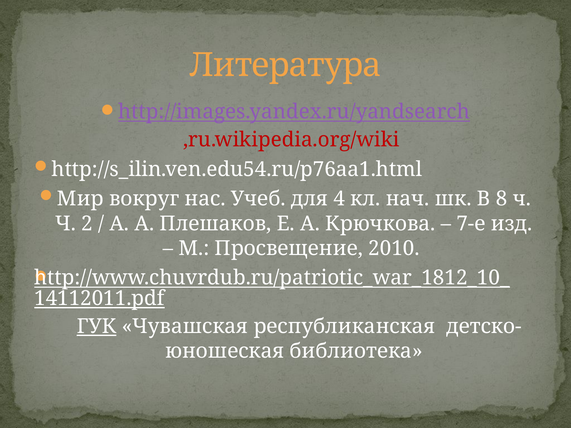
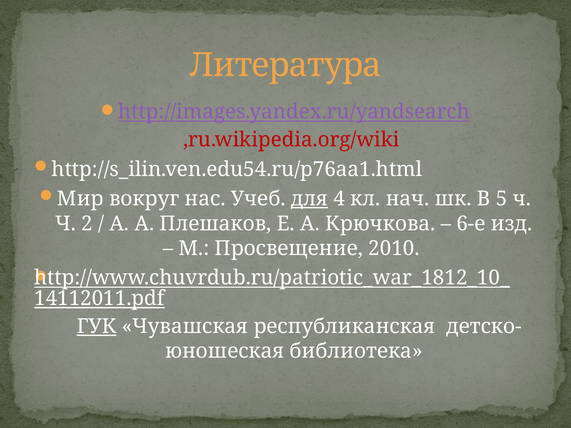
для underline: none -> present
8: 8 -> 5
7-е: 7-е -> 6-е
